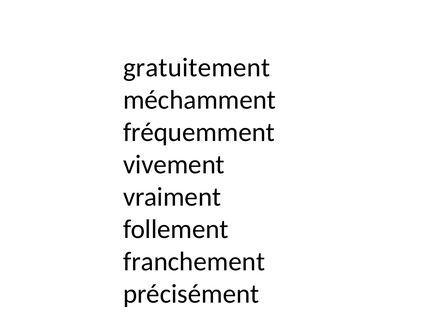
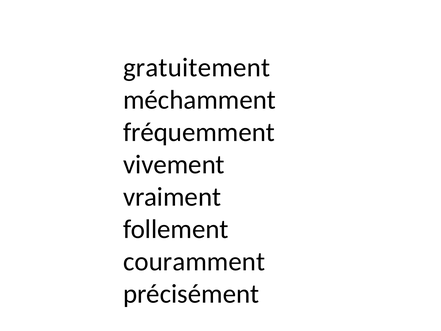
franchement: franchement -> couramment
